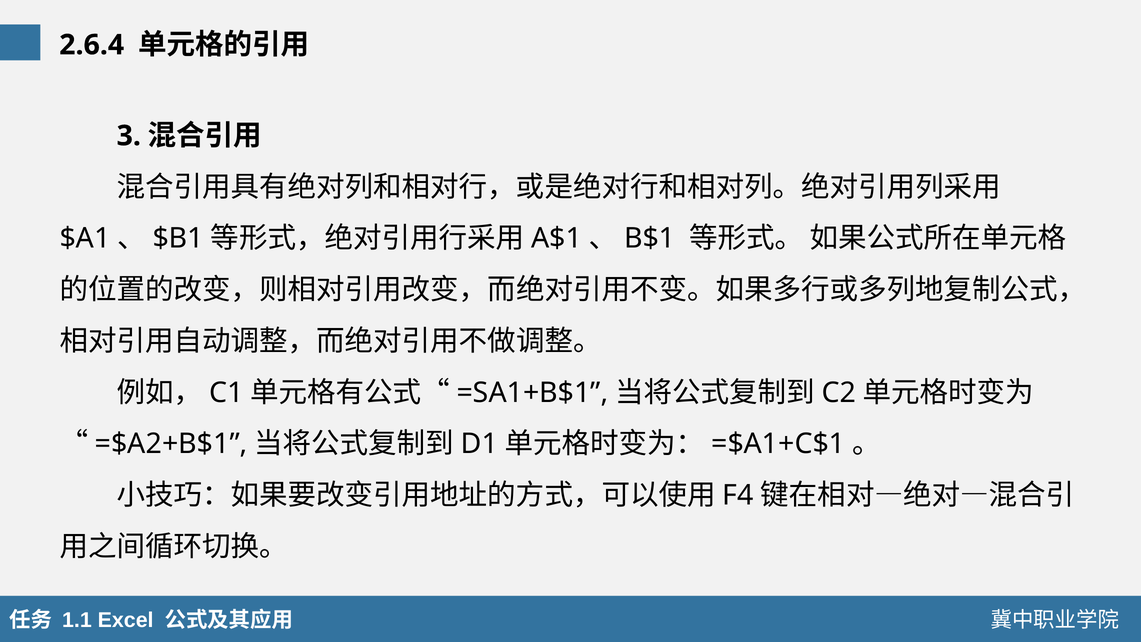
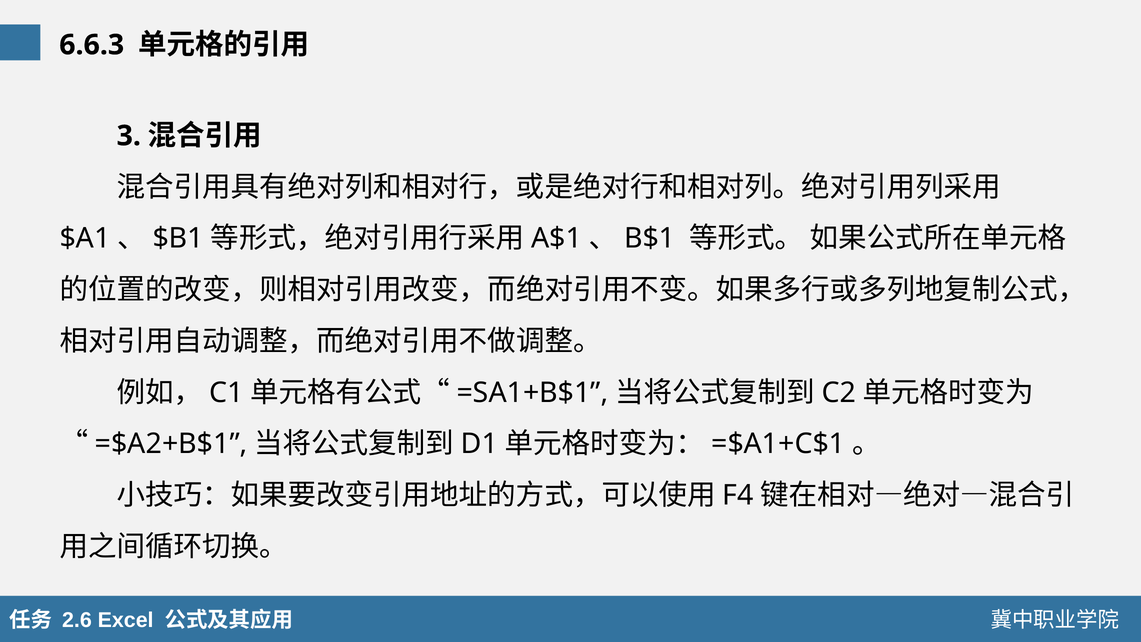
2.6.4: 2.6.4 -> 6.6.3
1.1: 1.1 -> 2.6
